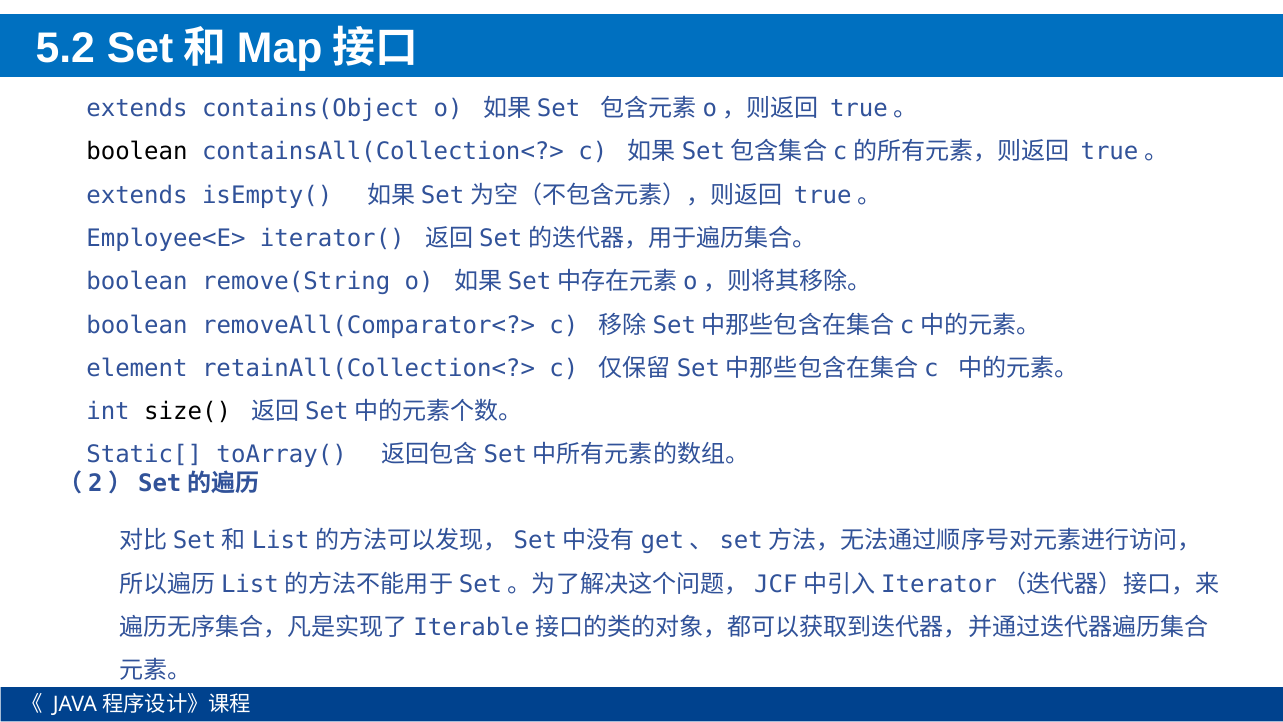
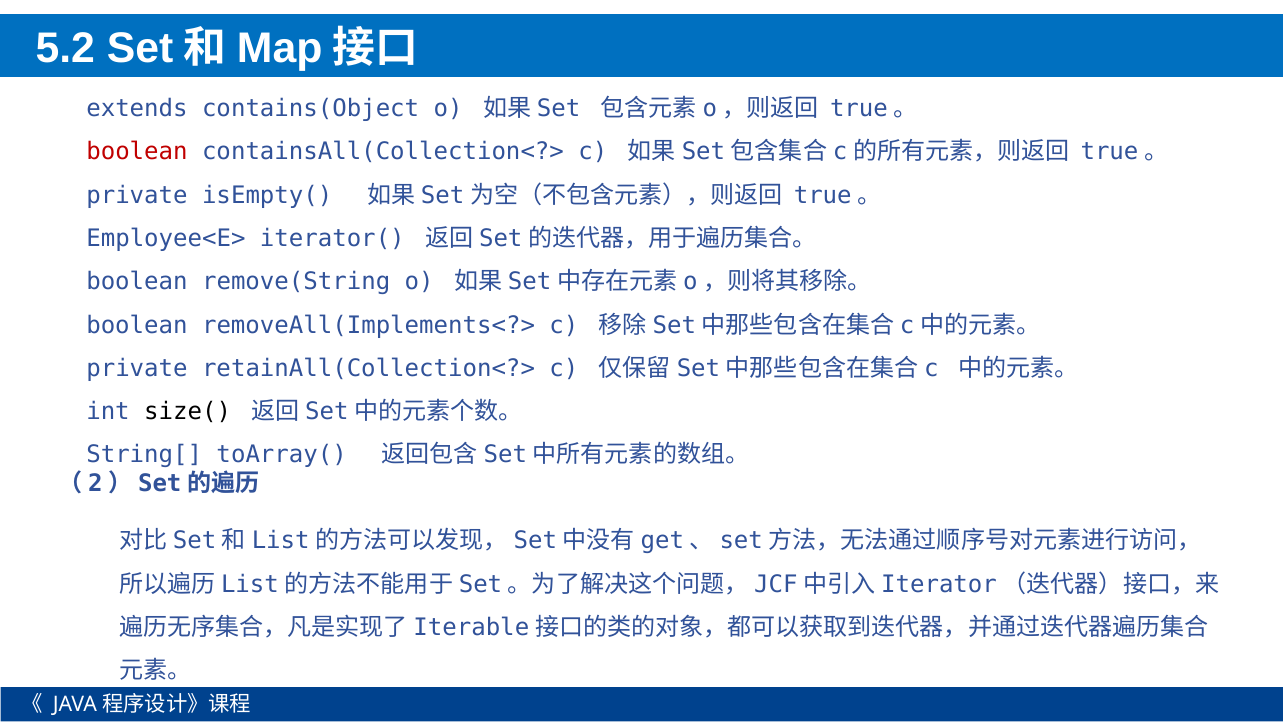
boolean at (137, 152) colour: black -> red
extends at (137, 195): extends -> private
removeAll(Comparator<?>: removeAll(Comparator<?> -> removeAll(Implements<?>
element at (137, 368): element -> private
Static[: Static[ -> String[
